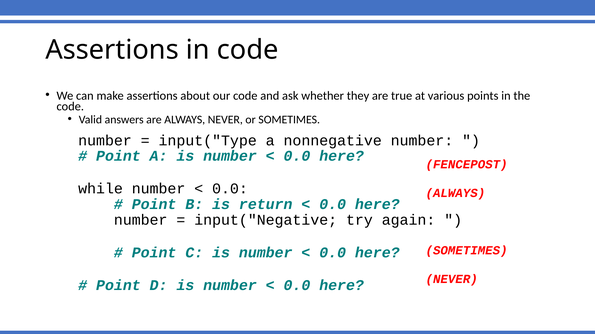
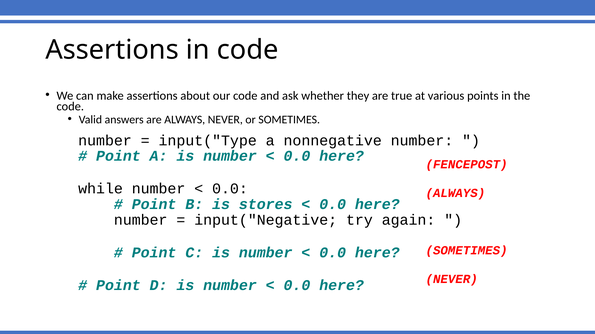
return: return -> stores
